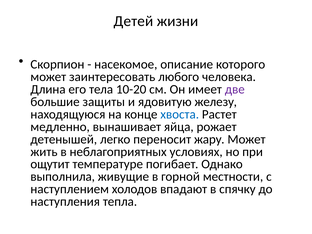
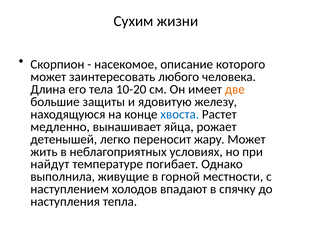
Детей: Детей -> Сухим
две colour: purple -> orange
ощутит: ощутит -> найдут
